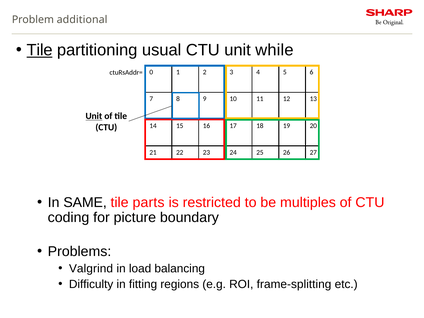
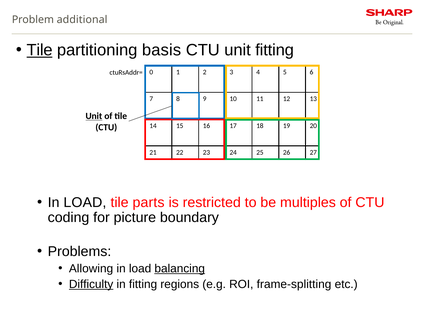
usual: usual -> basis
unit while: while -> fitting
SAME at (85, 202): SAME -> LOAD
Valgrind: Valgrind -> Allowing
balancing underline: none -> present
Difficulty underline: none -> present
